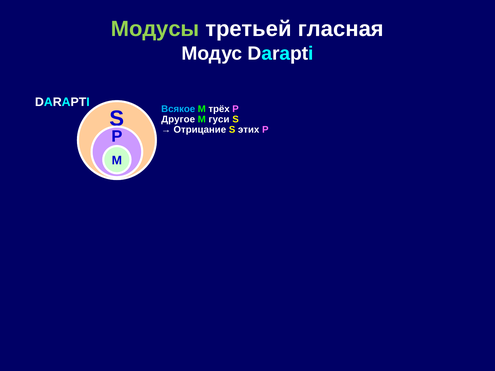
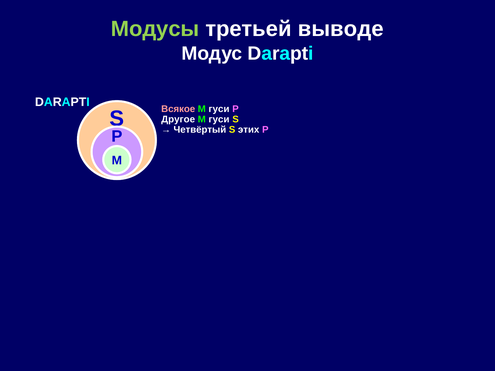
гласная: гласная -> выводе
Всякое colour: light blue -> pink
трёх at (219, 109): трёх -> гуси
Отрицание: Отрицание -> Четвёртый
